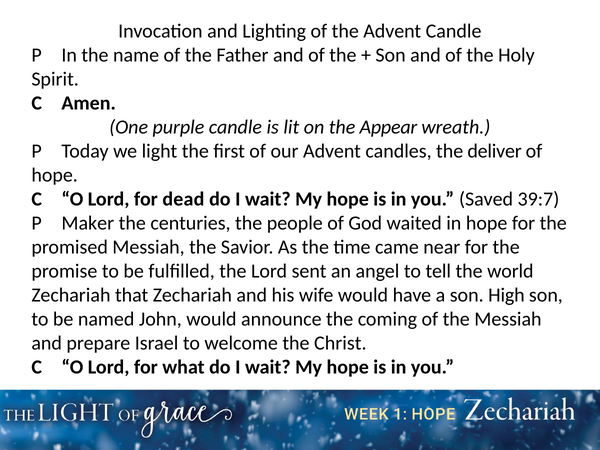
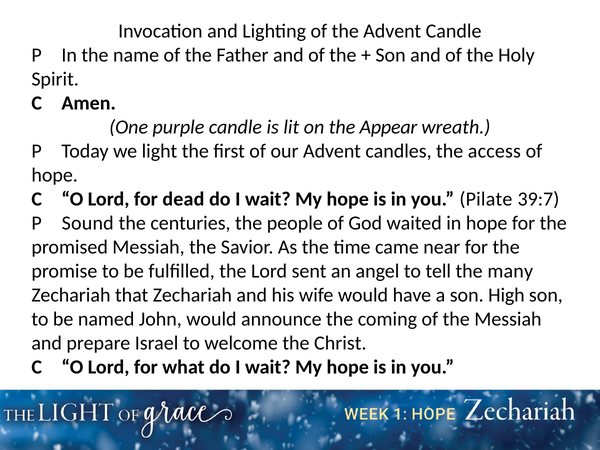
deliver: deliver -> access
Saved: Saved -> Pilate
Maker: Maker -> Sound
world: world -> many
